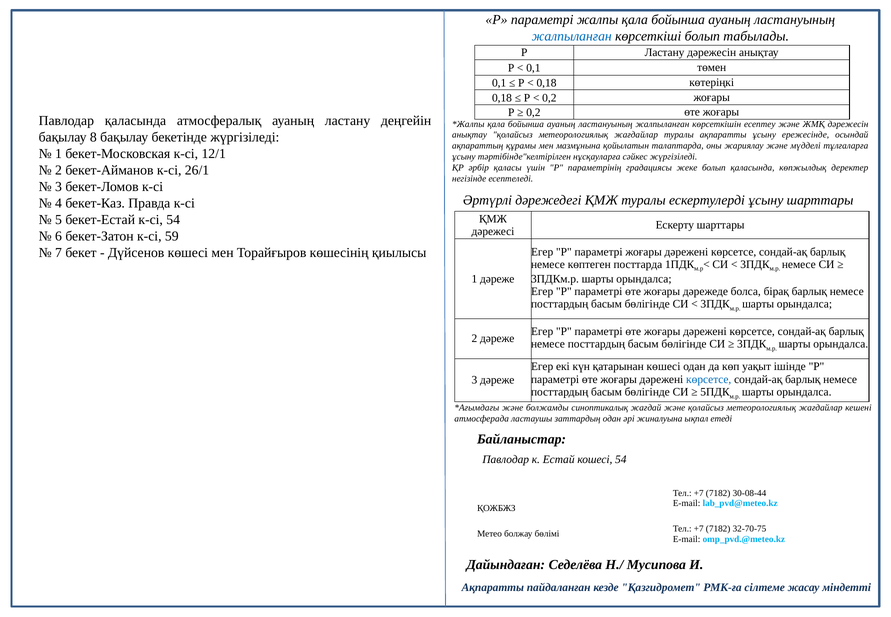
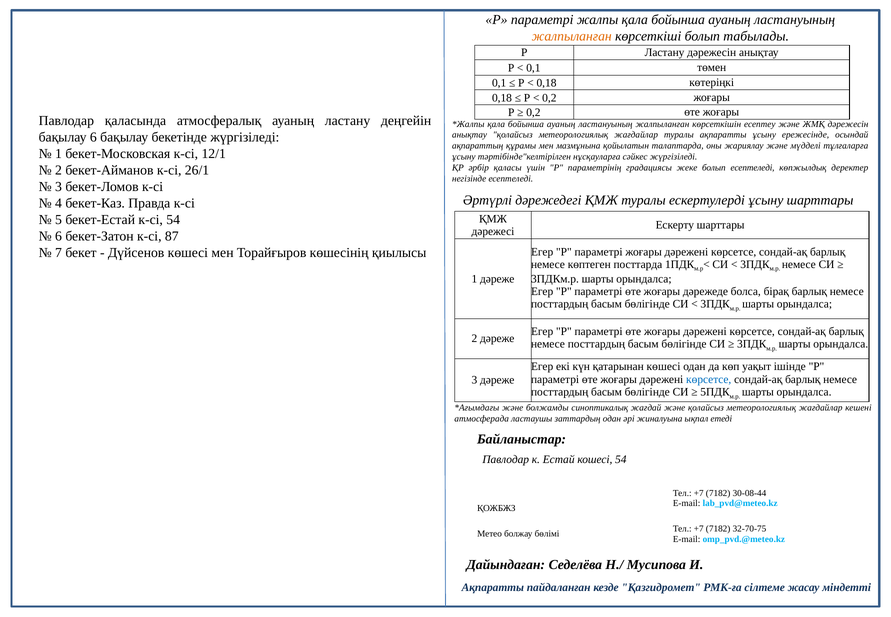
жалпыланған at (572, 36) colour: blue -> orange
бақылау 8: 8 -> 6
болып қаласында: қаласында -> есептеледі
59: 59 -> 87
